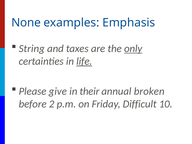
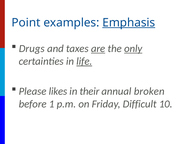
None: None -> Point
Emphasis underline: none -> present
String: String -> Drugs
are underline: none -> present
give: give -> likes
2: 2 -> 1
